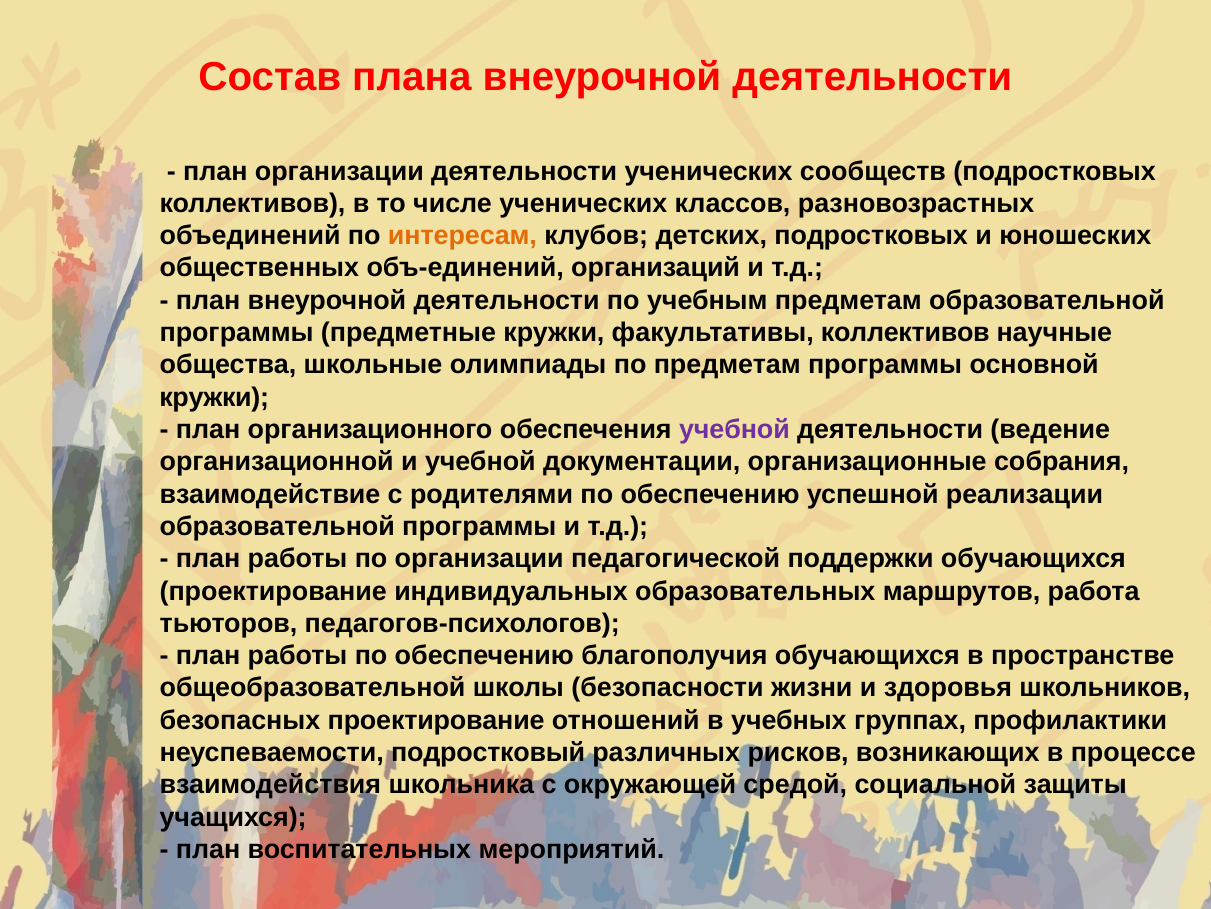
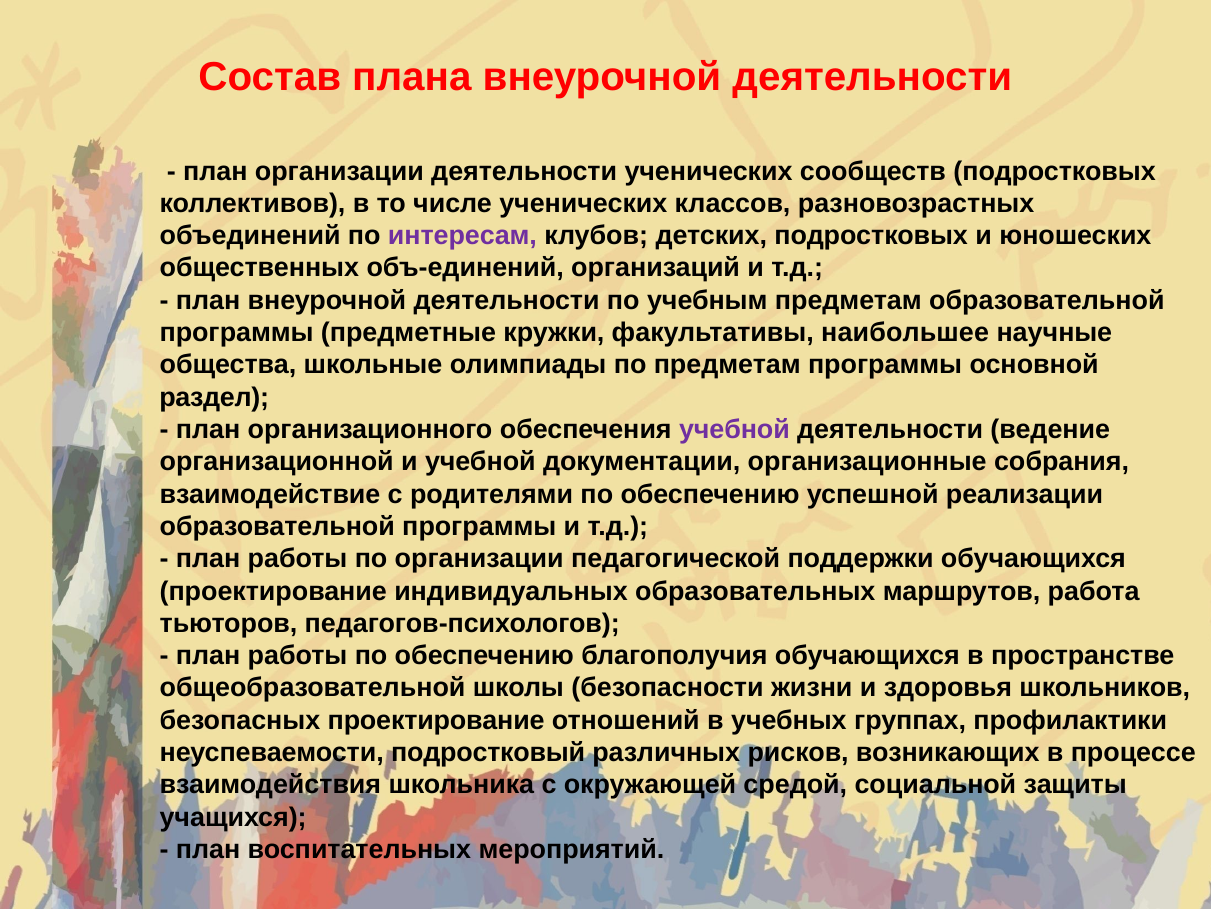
интересам colour: orange -> purple
факультативы коллективов: коллективов -> наибольшее
кружки at (214, 397): кружки -> раздел
